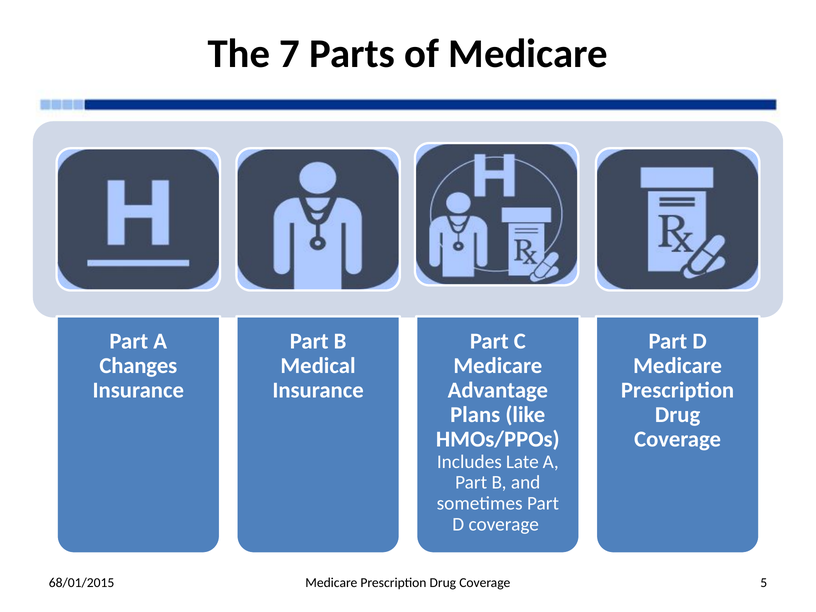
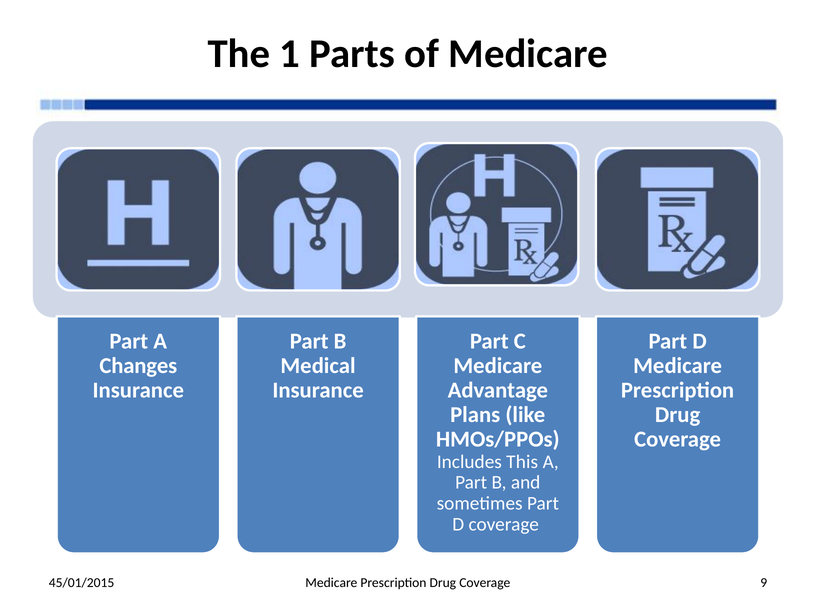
7: 7 -> 1
Late: Late -> This
68/01/2015: 68/01/2015 -> 45/01/2015
5: 5 -> 9
